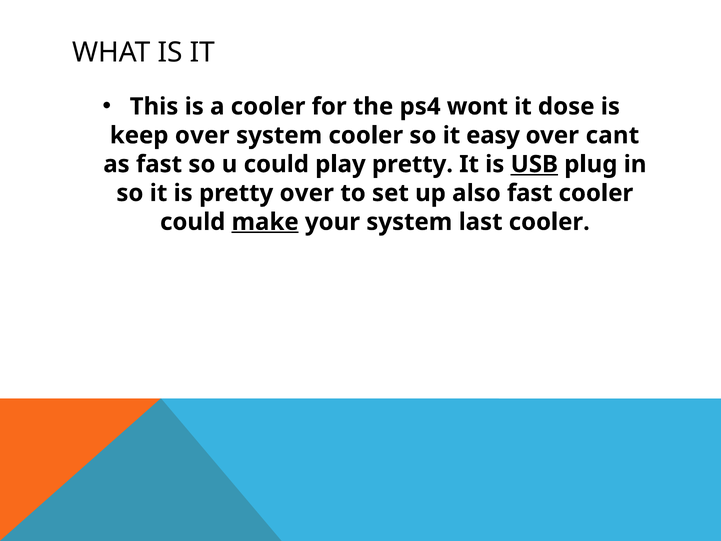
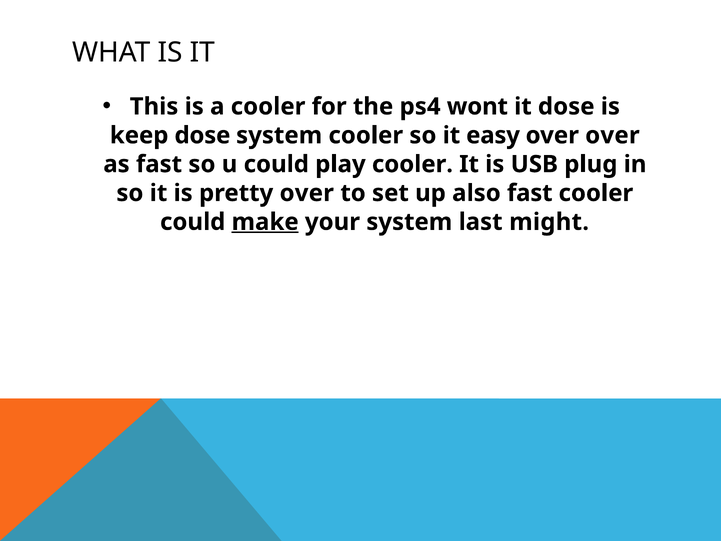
keep over: over -> dose
over cant: cant -> over
play pretty: pretty -> cooler
USB underline: present -> none
last cooler: cooler -> might
